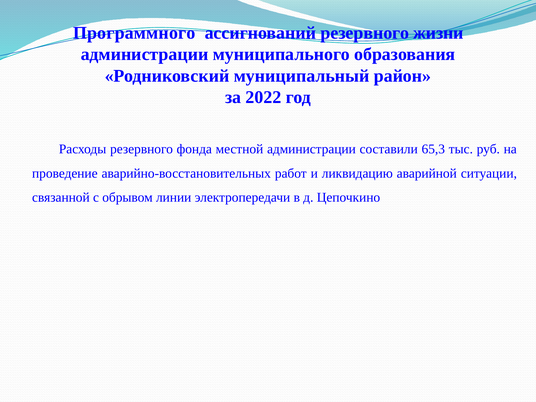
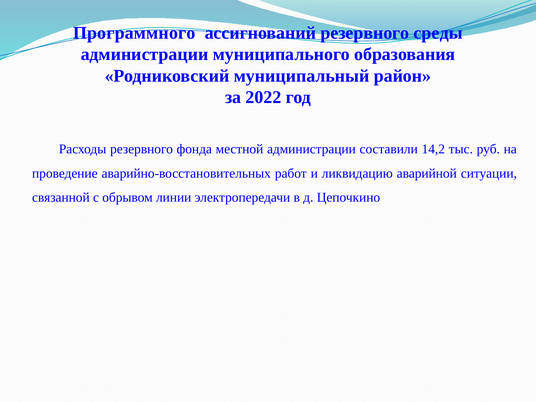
жизни: жизни -> среды
65,3: 65,3 -> 14,2
